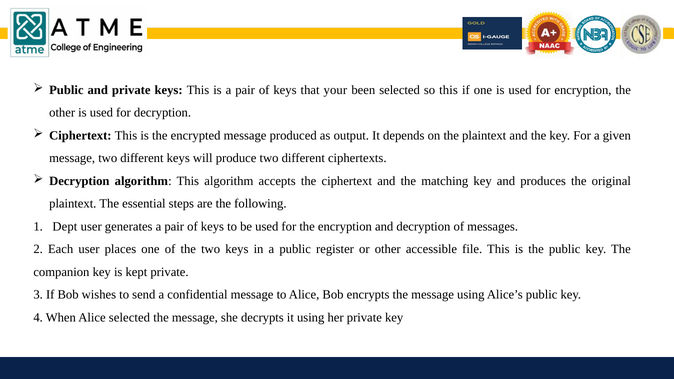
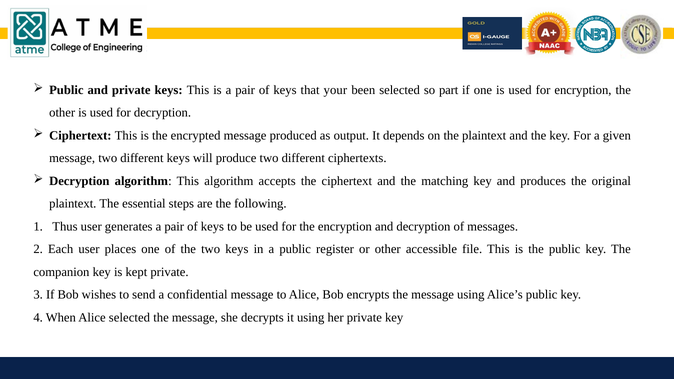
so this: this -> part
Dept: Dept -> Thus
